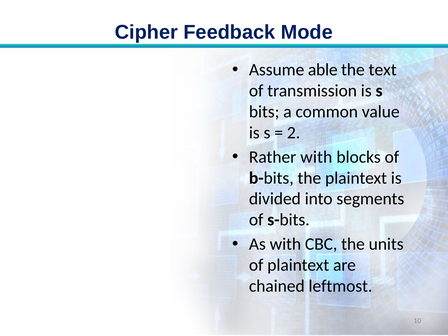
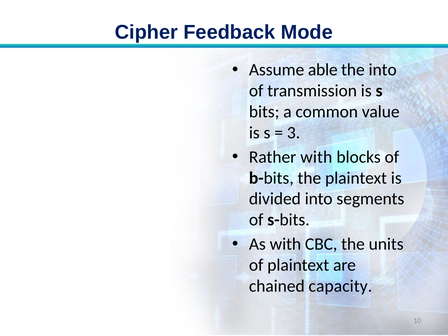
the text: text -> into
2: 2 -> 3
leftmost: leftmost -> capacity
